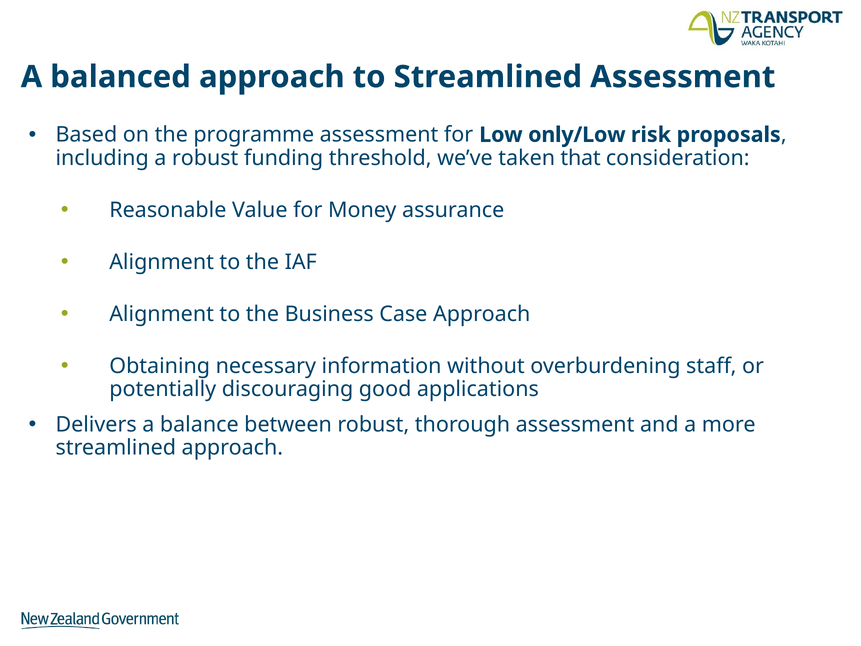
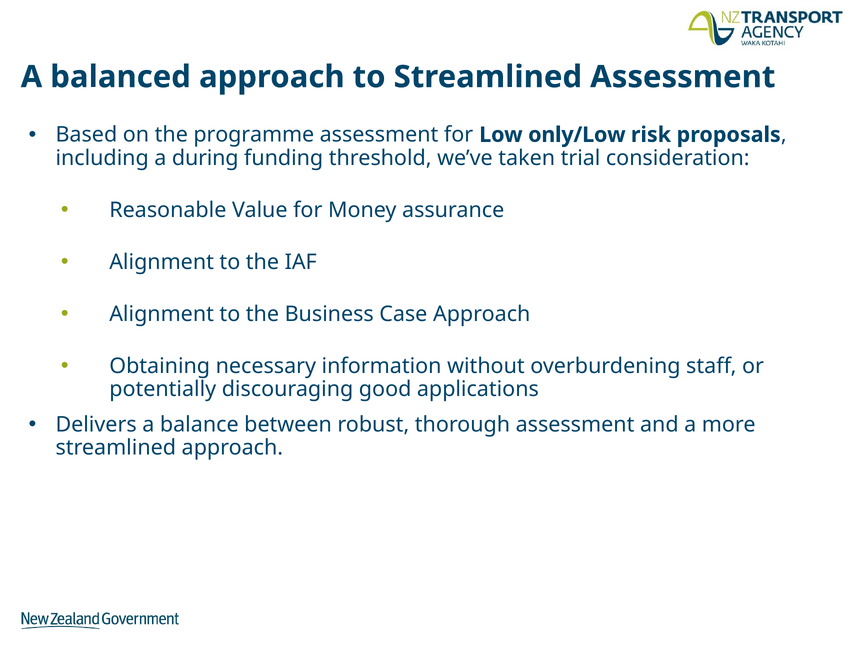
a robust: robust -> during
that: that -> trial
